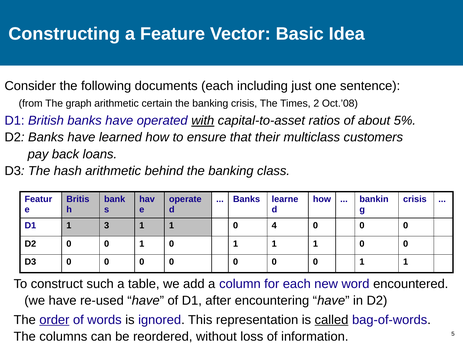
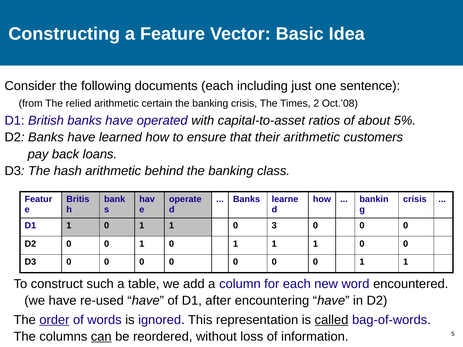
graph: graph -> relied
with underline: present -> none
their multiclass: multiclass -> arithmetic
D1 1 3: 3 -> 0
4: 4 -> 3
can underline: none -> present
